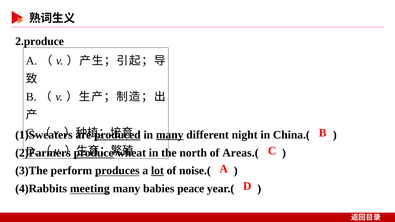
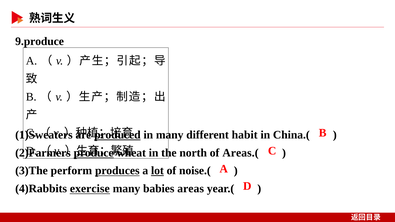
2.produce: 2.produce -> 9.produce
many at (170, 135) underline: present -> none
night: night -> habit
meeting: meeting -> exercise
peace: peace -> areas
